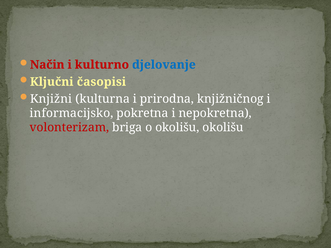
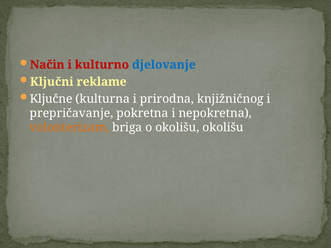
časopisi: časopisi -> reklame
Knjižni: Knjižni -> Ključne
informacijsko: informacijsko -> prepričavanje
volonterizam colour: red -> orange
